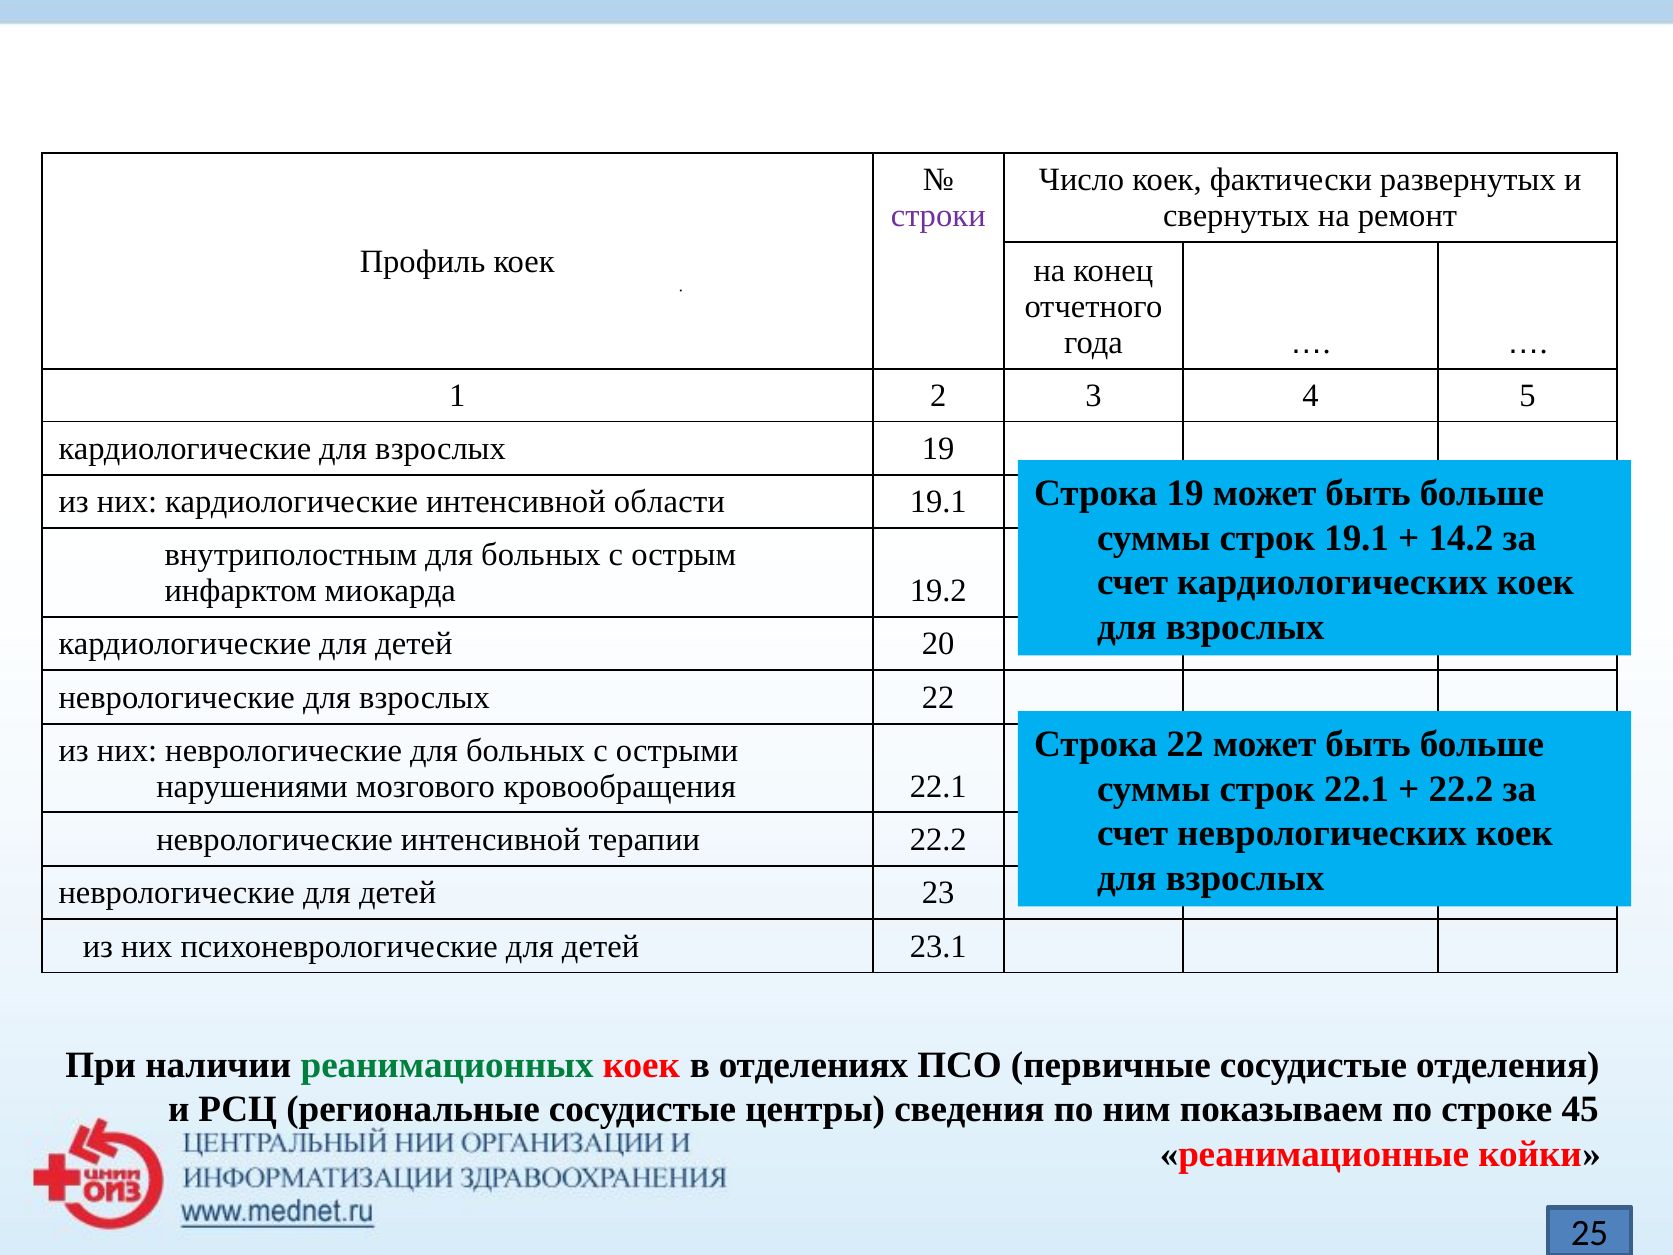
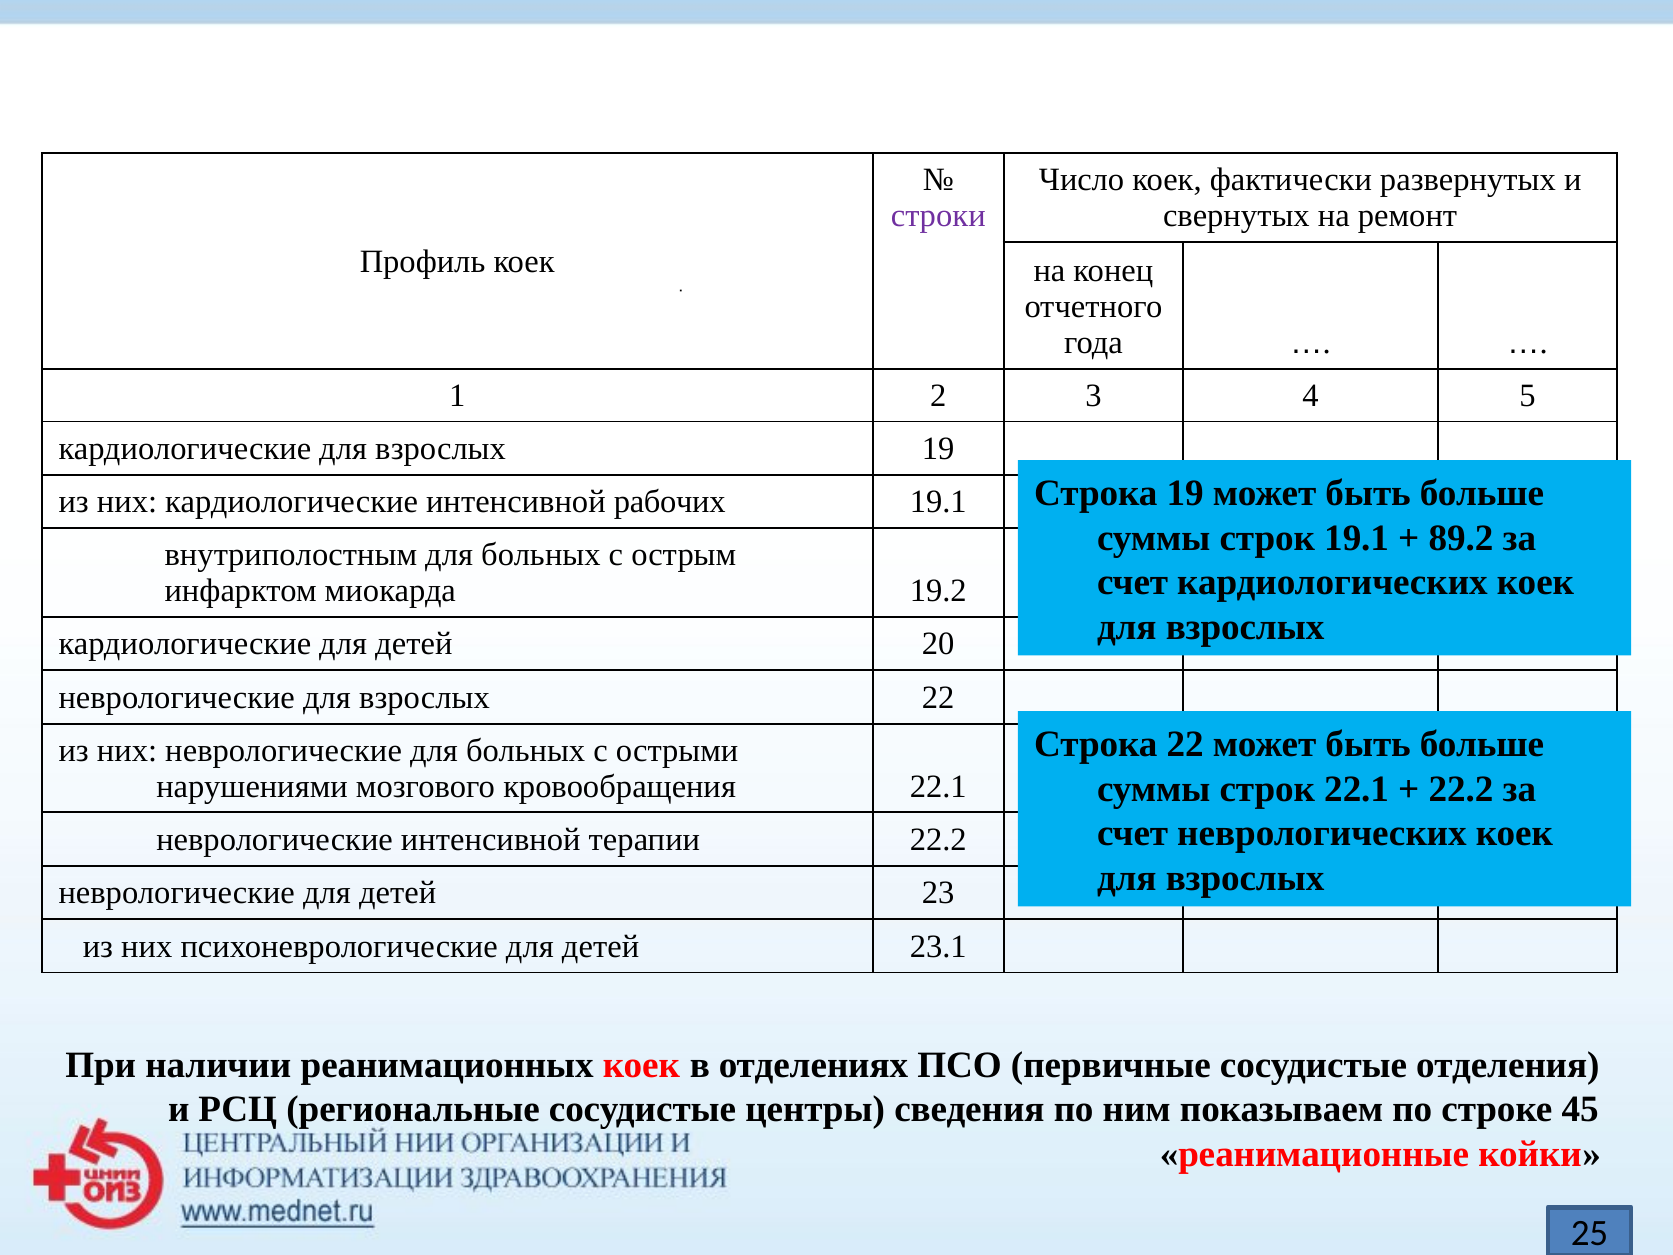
области: области -> рабочих
14.2: 14.2 -> 89.2
реанимационных colour: green -> black
